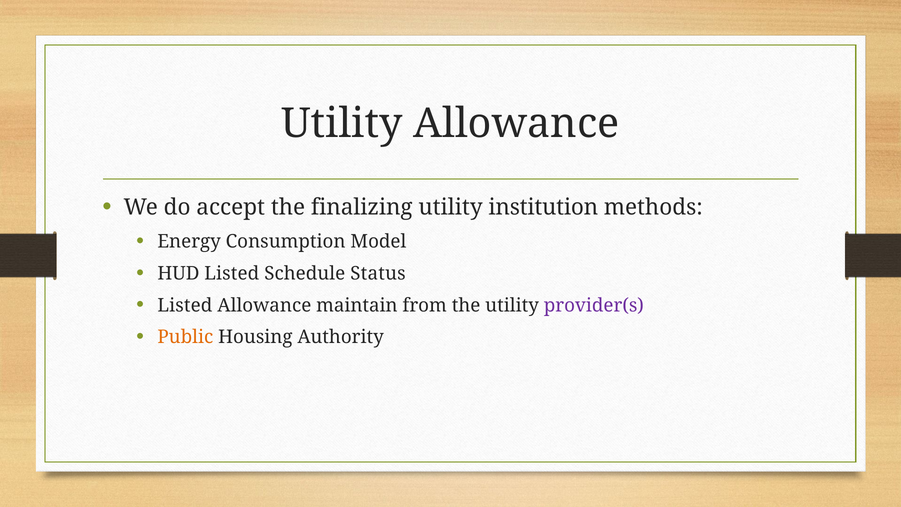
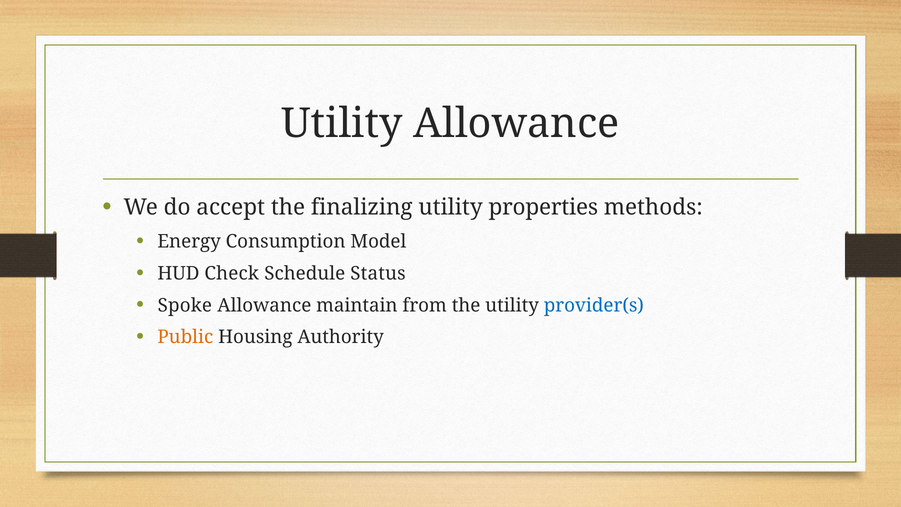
institution: institution -> properties
HUD Listed: Listed -> Check
Listed at (185, 305): Listed -> Spoke
provider(s colour: purple -> blue
